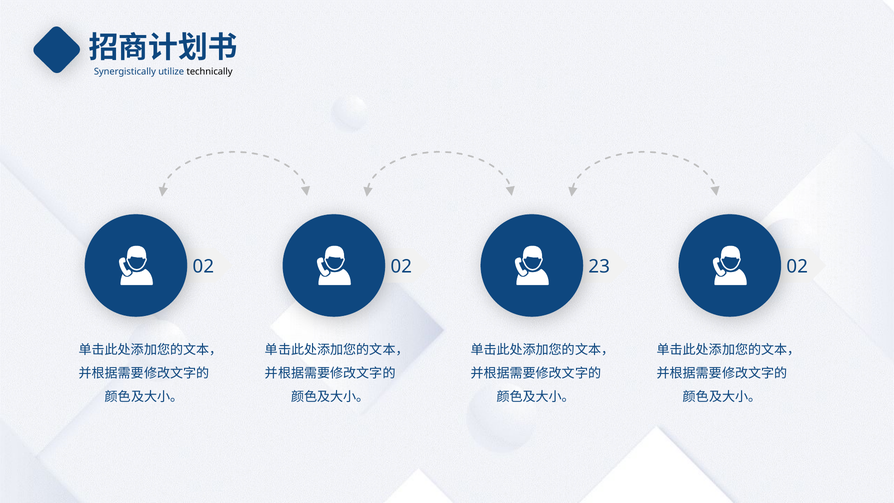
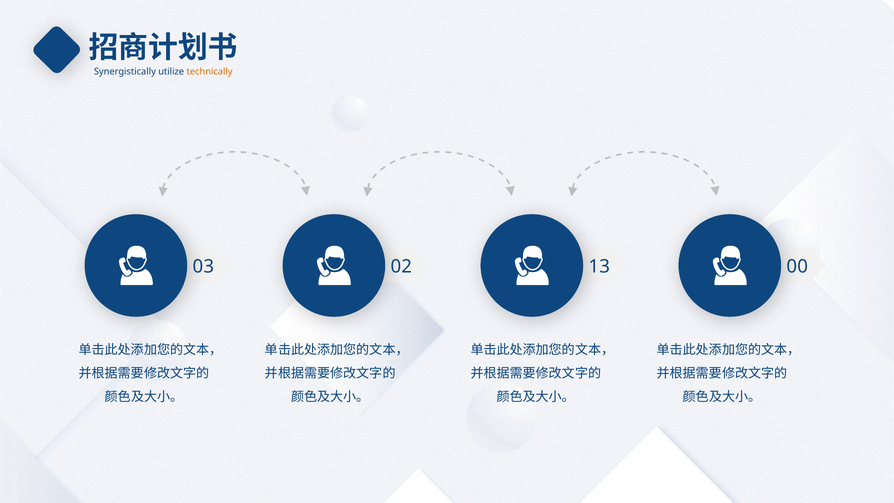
technically colour: black -> orange
2 at (209, 267): 2 -> 3
2 2: 2 -> 1
3 0 2: 2 -> 0
